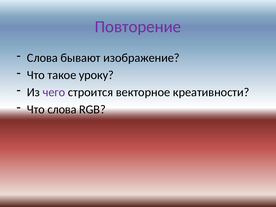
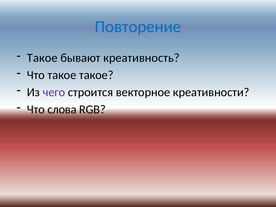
Повторение colour: purple -> blue
Слова at (42, 58): Слова -> Такое
изображение: изображение -> креативность
такое уроку: уроку -> такое
